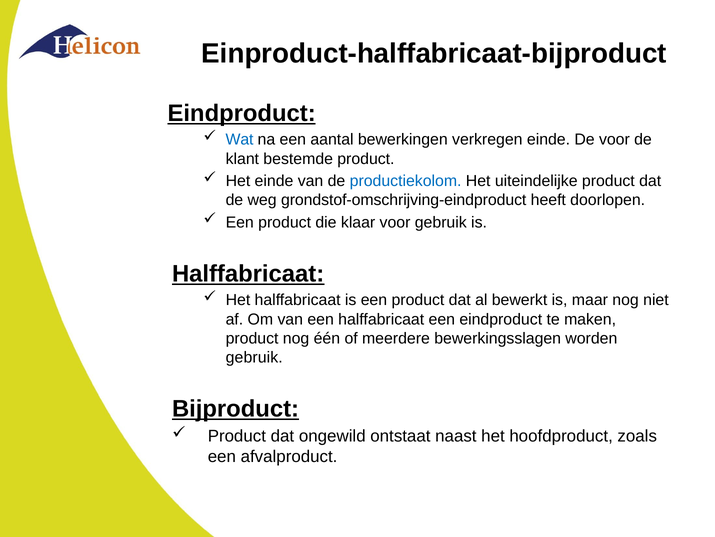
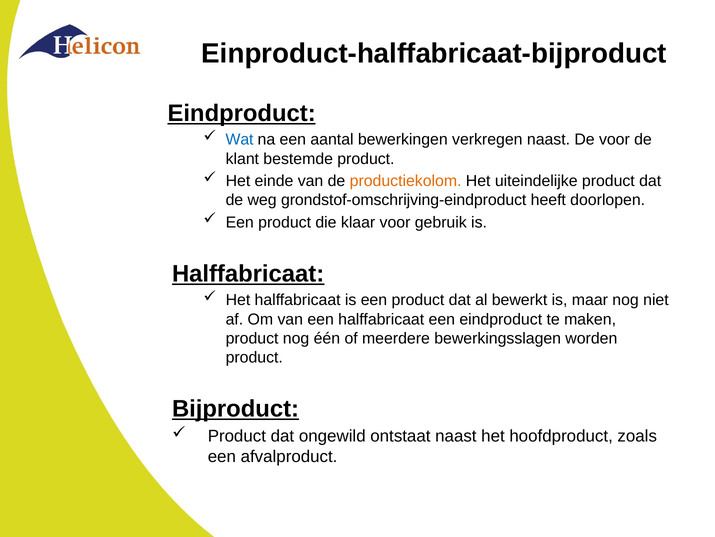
verkregen einde: einde -> naast
productiekolom colour: blue -> orange
gebruik at (254, 357): gebruik -> product
